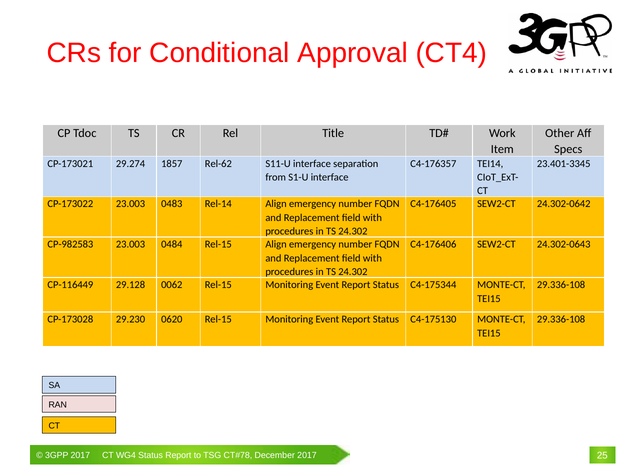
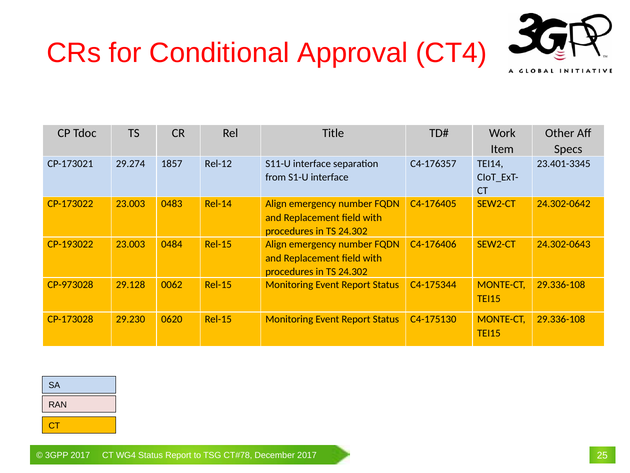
Rel-62: Rel-62 -> Rel-12
CP-982583: CP-982583 -> CP-193022
CP-116449: CP-116449 -> CP-973028
